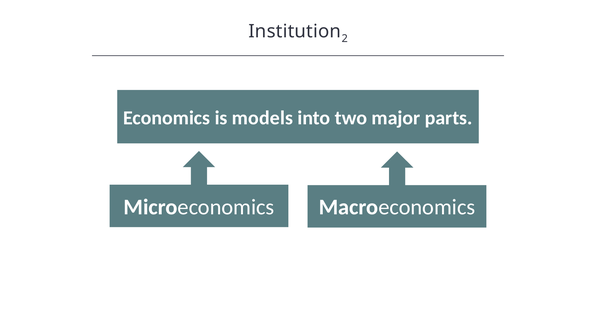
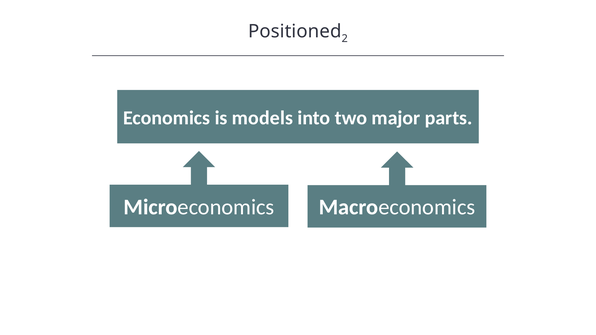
Institution: Institution -> Positioned
